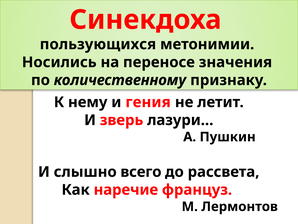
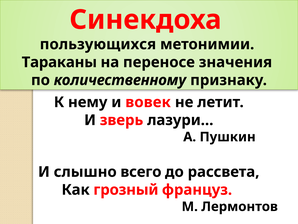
Носились: Носились -> Тараканы
гения: гения -> вовек
наречие: наречие -> грозный
